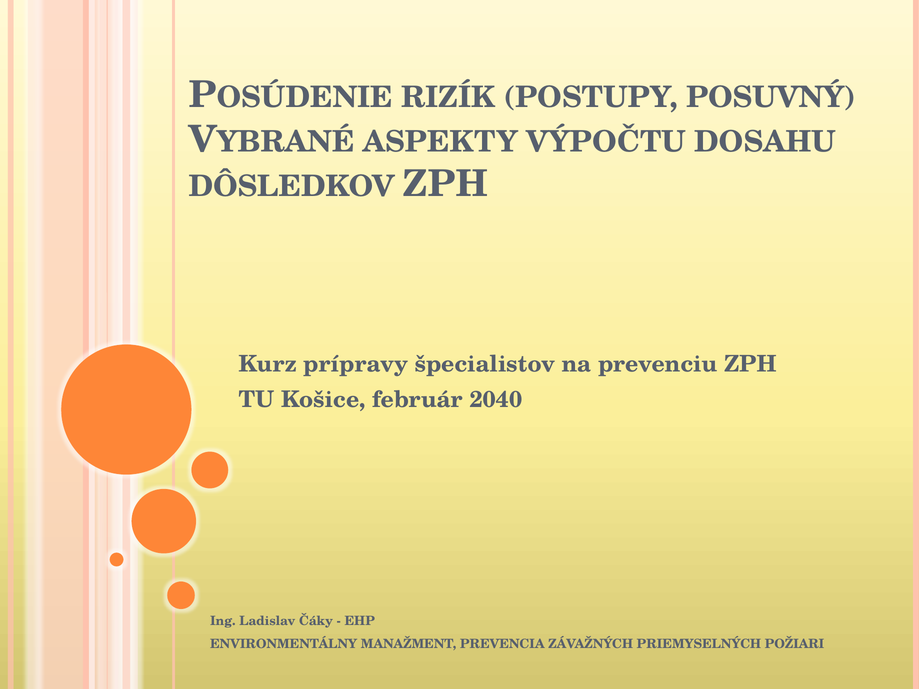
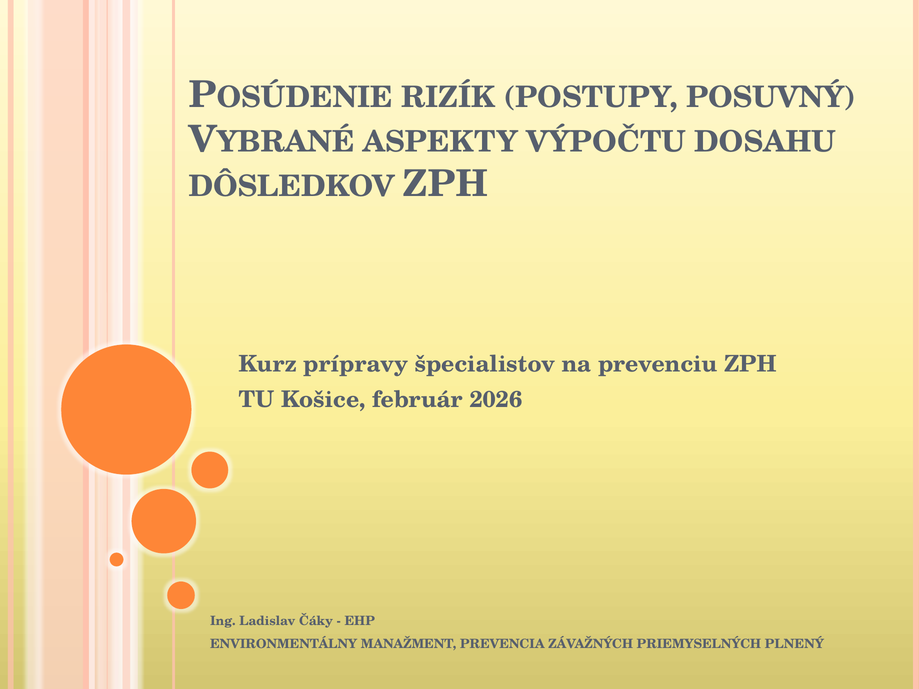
2040: 2040 -> 2026
POŽIARI: POŽIARI -> PLNENÝ
